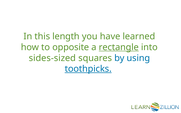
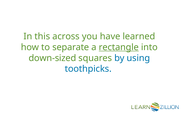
length: length -> across
opposite: opposite -> separate
sides-sized: sides-sized -> down-sized
toothpicks underline: present -> none
